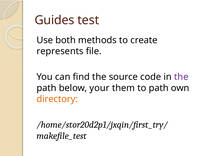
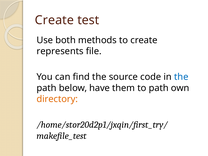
Guides at (54, 20): Guides -> Create
the at (181, 77) colour: purple -> blue
your: your -> have
